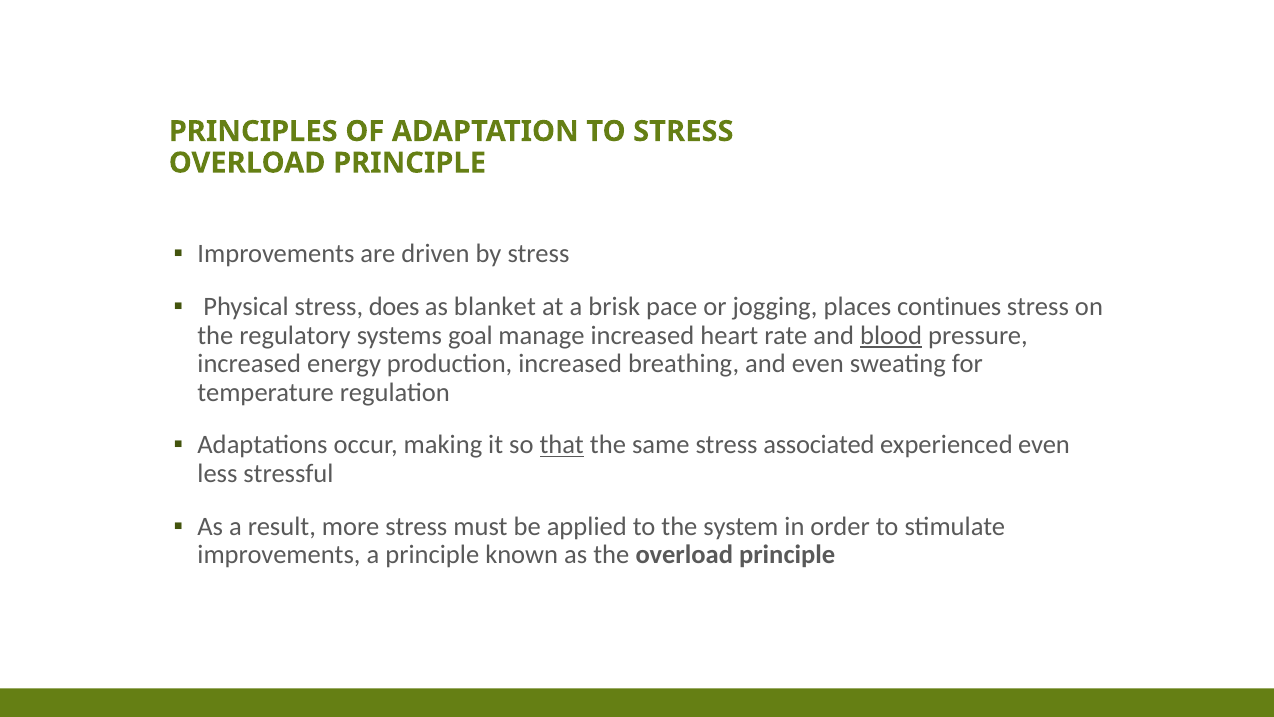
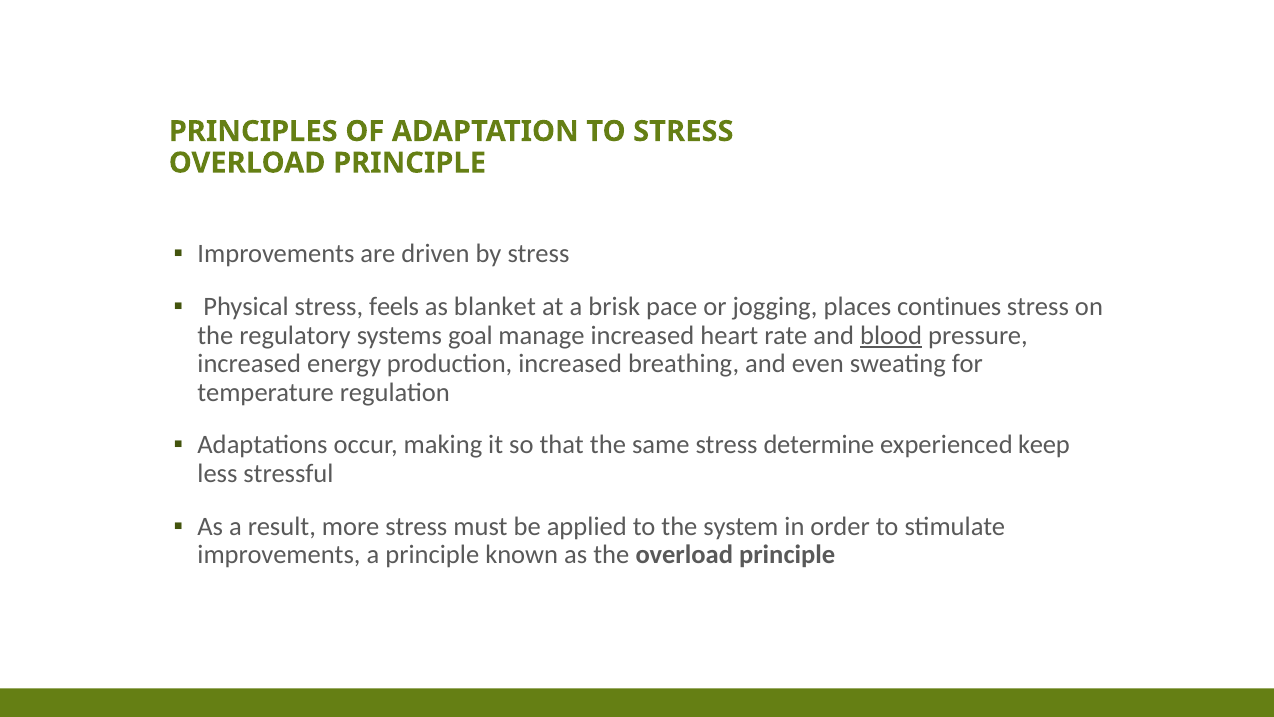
does: does -> feels
that underline: present -> none
associated: associated -> determine
experienced even: even -> keep
